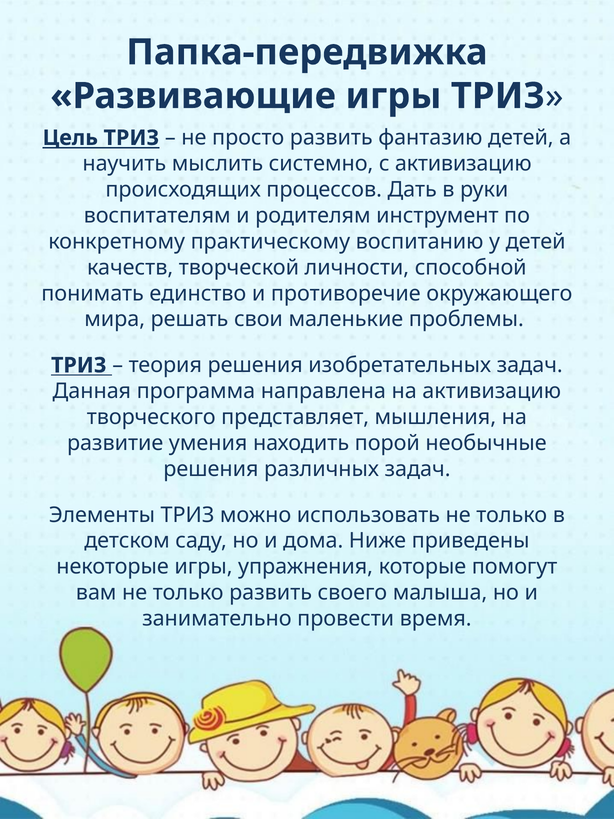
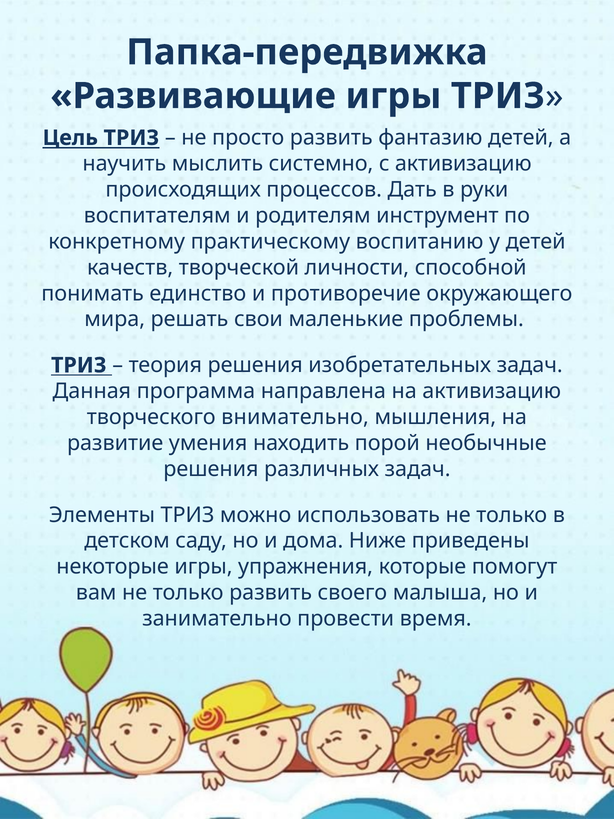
представляет: представляет -> внимательно
